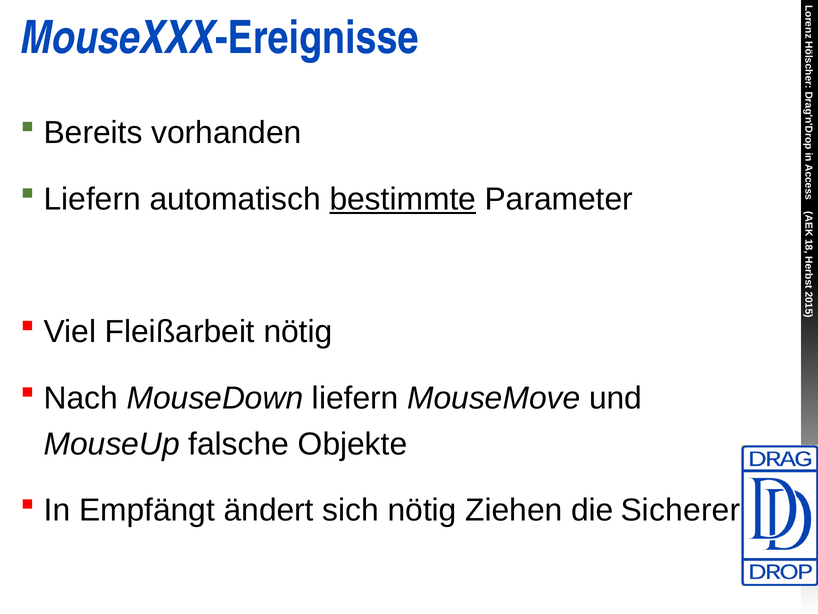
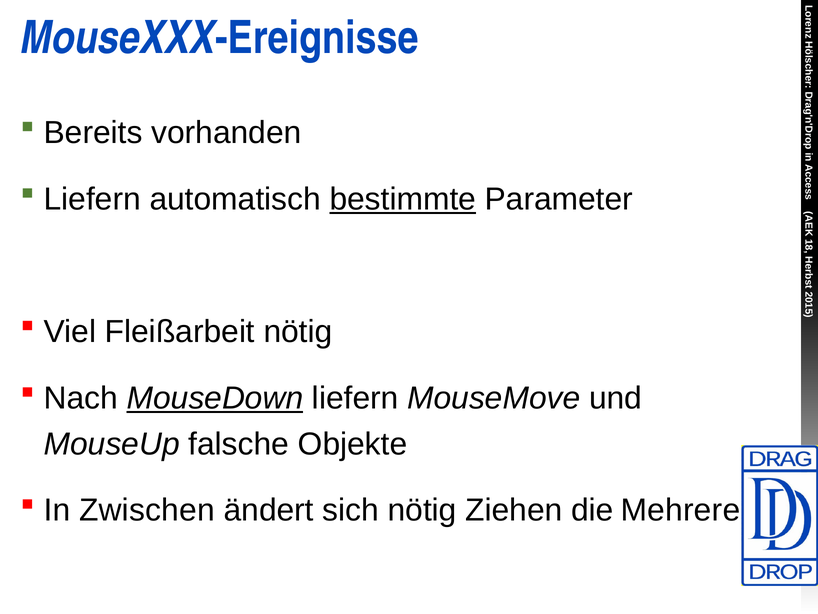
MouseDown underline: none -> present
Empfängt: Empfängt -> Zwischen
Sicherer: Sicherer -> Mehrere
